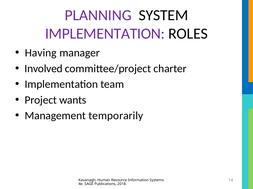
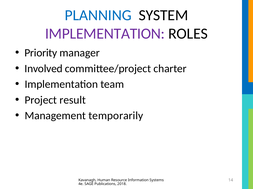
PLANNING colour: purple -> blue
Having: Having -> Priority
wants: wants -> result
